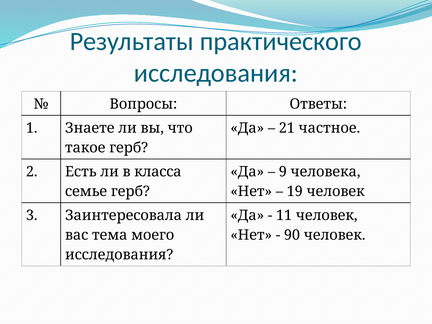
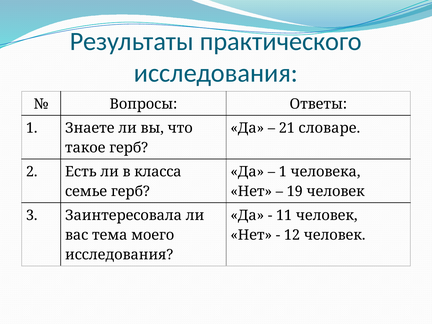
частное: частное -> словаре
9 at (283, 172): 9 -> 1
90: 90 -> 12
